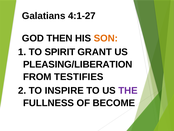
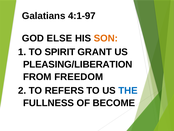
4:1-27: 4:1-27 -> 4:1-97
THEN: THEN -> ELSE
TESTIFIES: TESTIFIES -> FREEDOM
INSPIRE: INSPIRE -> REFERS
THE colour: purple -> blue
